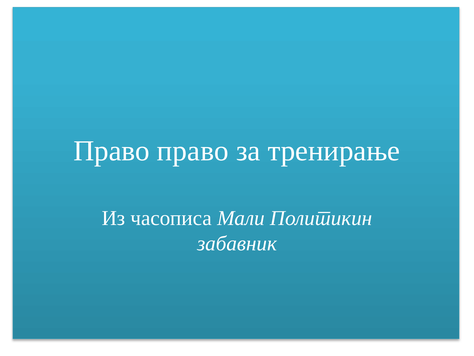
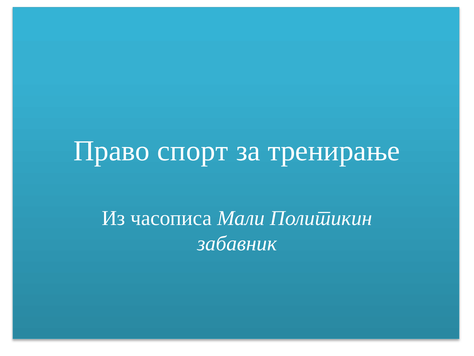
Право право: право -> спорт
